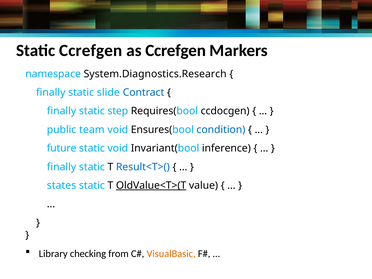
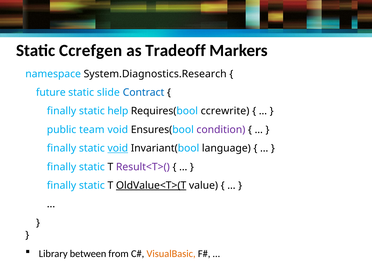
as Ccrefgen: Ccrefgen -> Tradeoff
finally at (51, 92): finally -> future
step: step -> help
ccdocgen: ccdocgen -> ccrewrite
condition colour: blue -> purple
future at (62, 148): future -> finally
void at (118, 148) underline: none -> present
inference: inference -> language
Result<T>( colour: blue -> purple
states at (62, 185): states -> finally
checking: checking -> between
